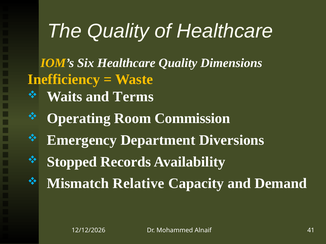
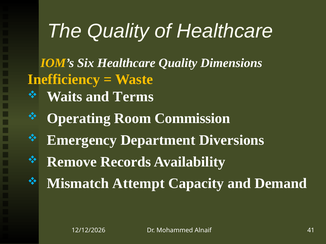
Stopped: Stopped -> Remove
Relative: Relative -> Attempt
